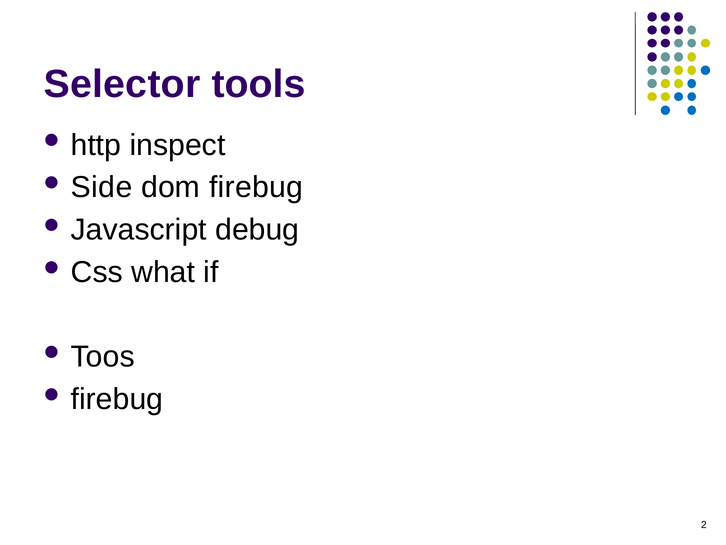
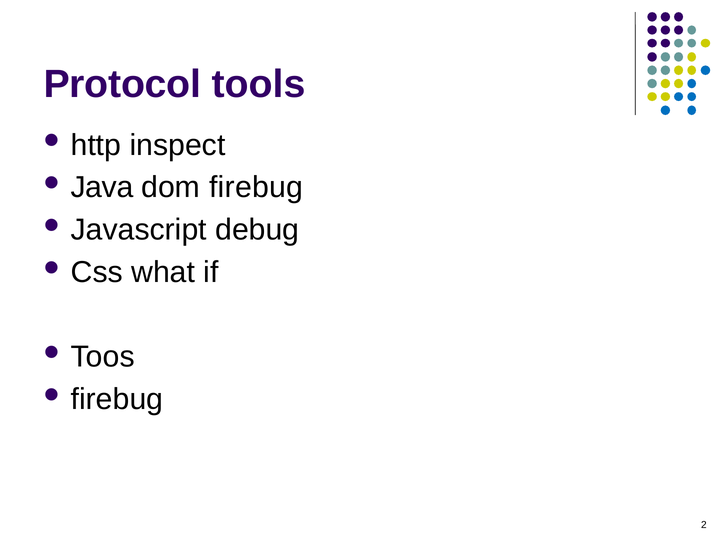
Selector: Selector -> Protocol
Side: Side -> Java
